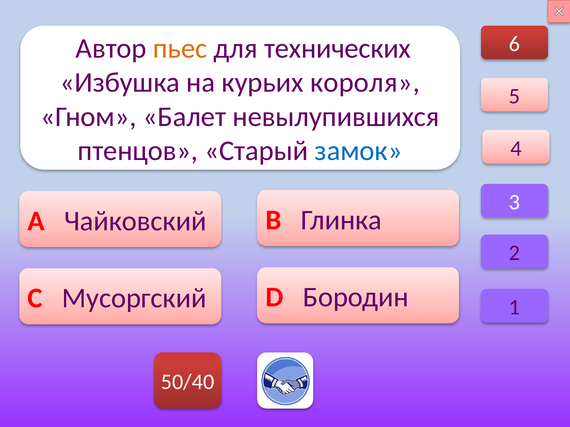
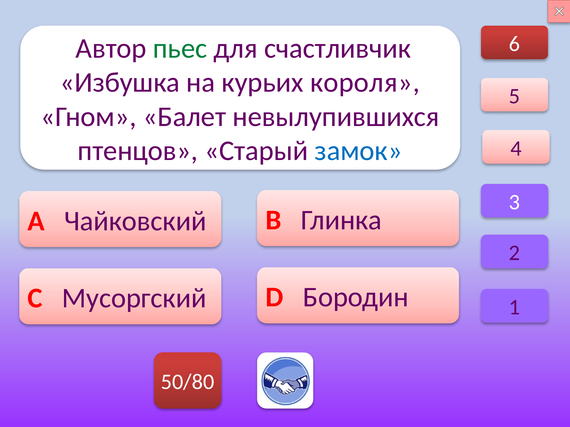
пьес colour: orange -> green
технических: технических -> счастливчик
50/40: 50/40 -> 50/80
